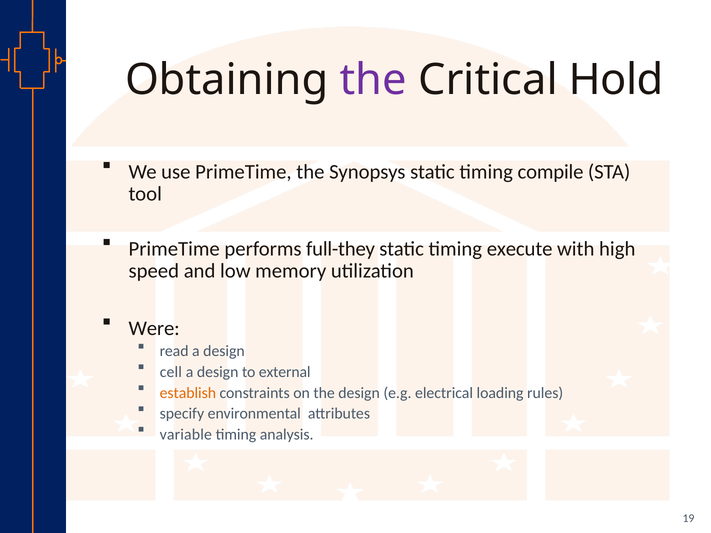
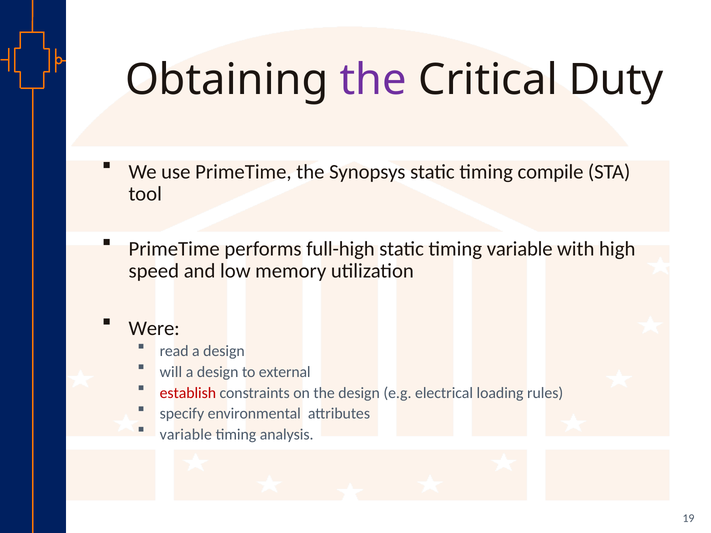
Hold: Hold -> Duty
full-they: full-they -> full-high
timing execute: execute -> variable
cell: cell -> will
establish colour: orange -> red
